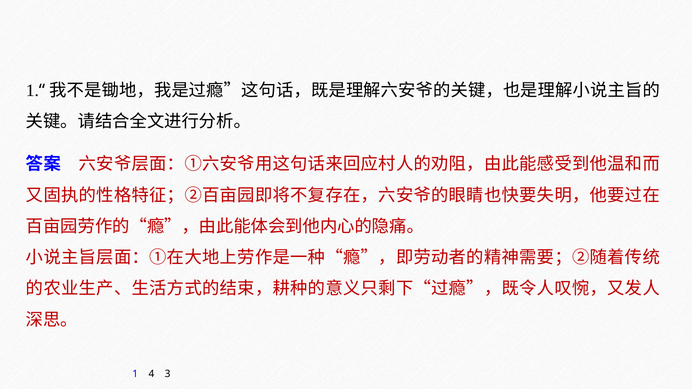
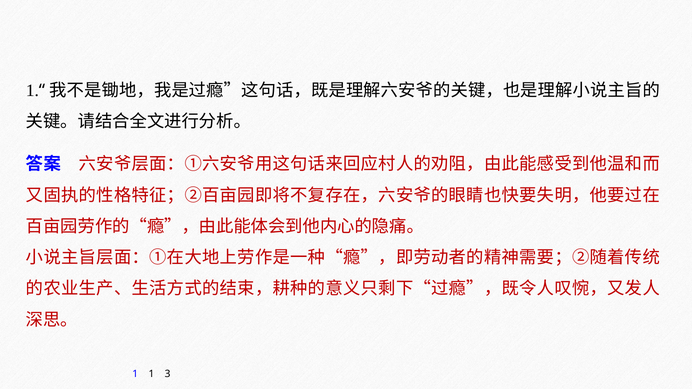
1 4: 4 -> 1
